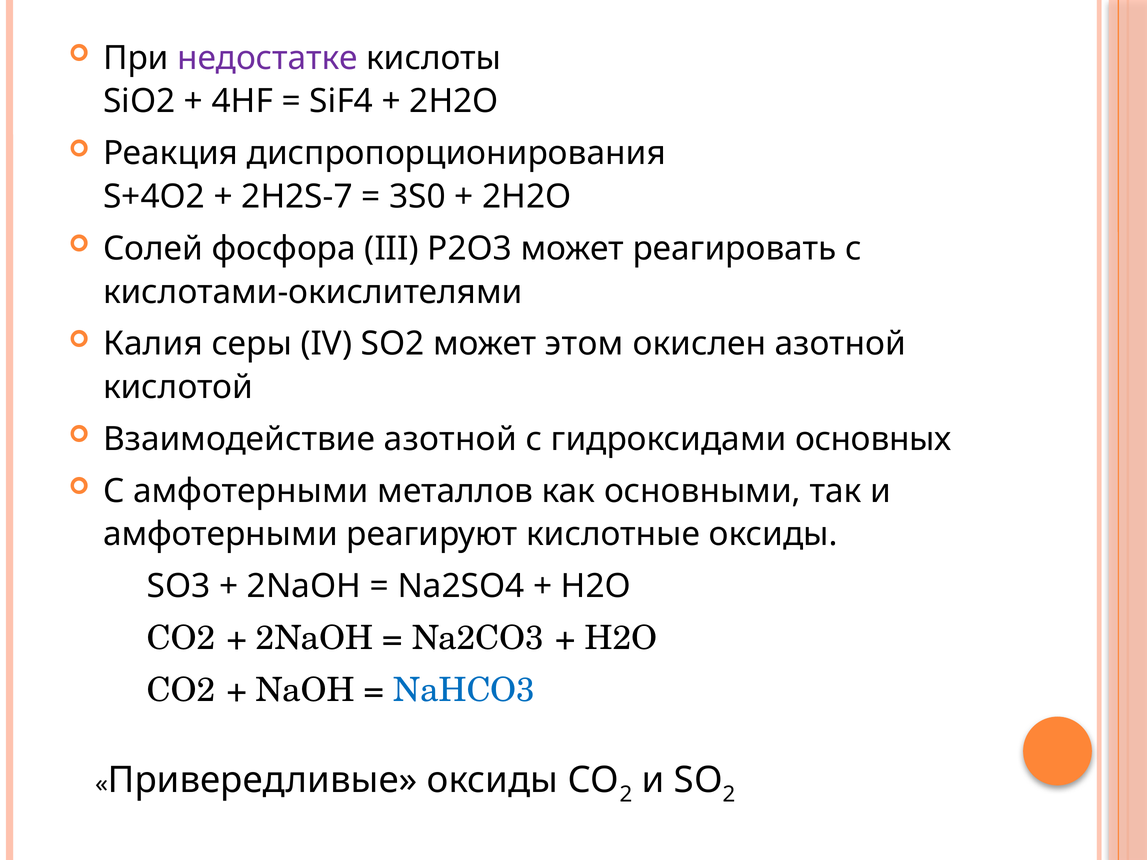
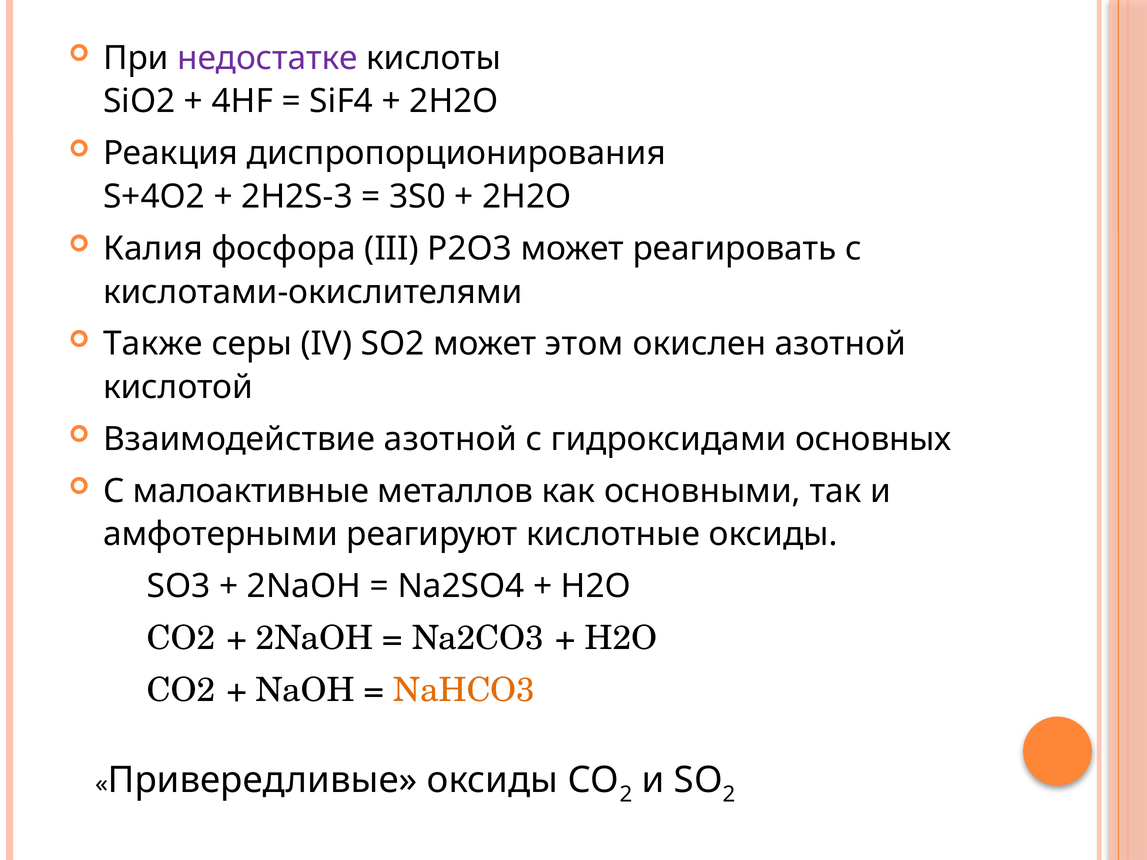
2H2S-7: 2H2S-7 -> 2H2S-3
Солей: Солей -> Калия
Калия: Калия -> Также
С амфотерными: амфотерными -> малоактивные
NaHCO3 colour: blue -> orange
